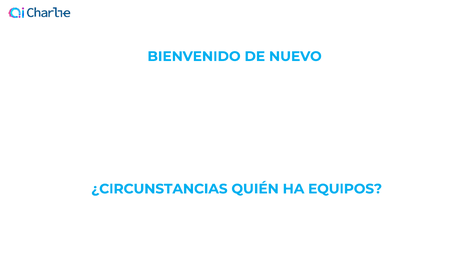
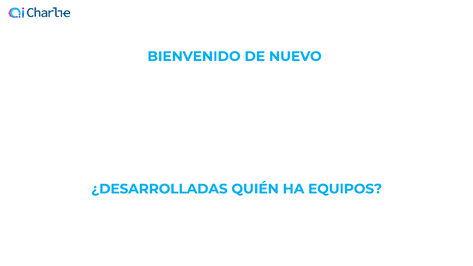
¿CIRCUNSTANCIAS: ¿CIRCUNSTANCIAS -> ¿DESARROLLADAS
